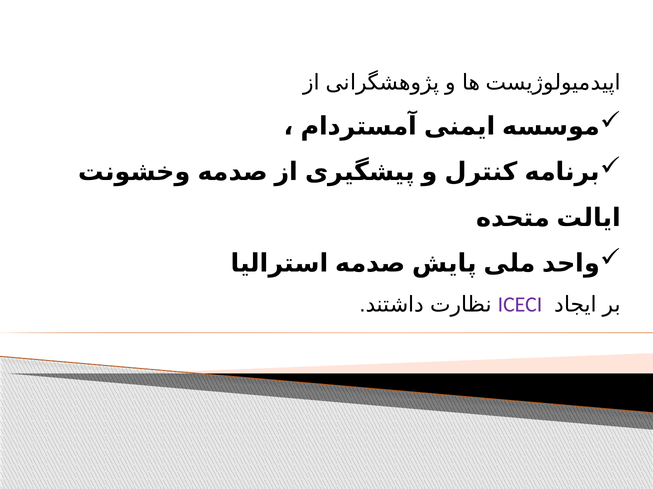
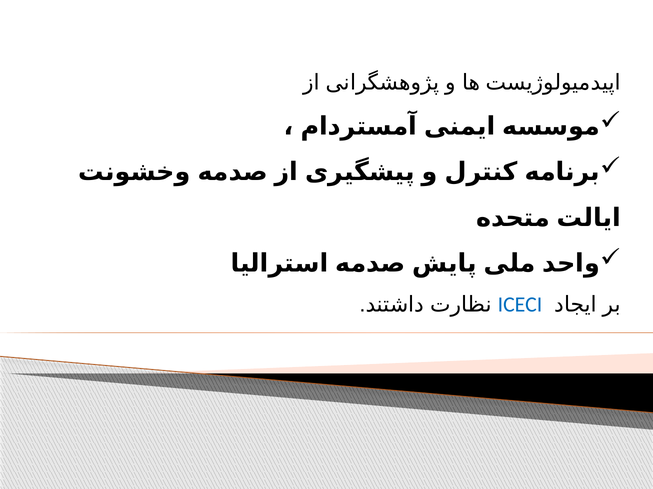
ICECI colour: purple -> blue
